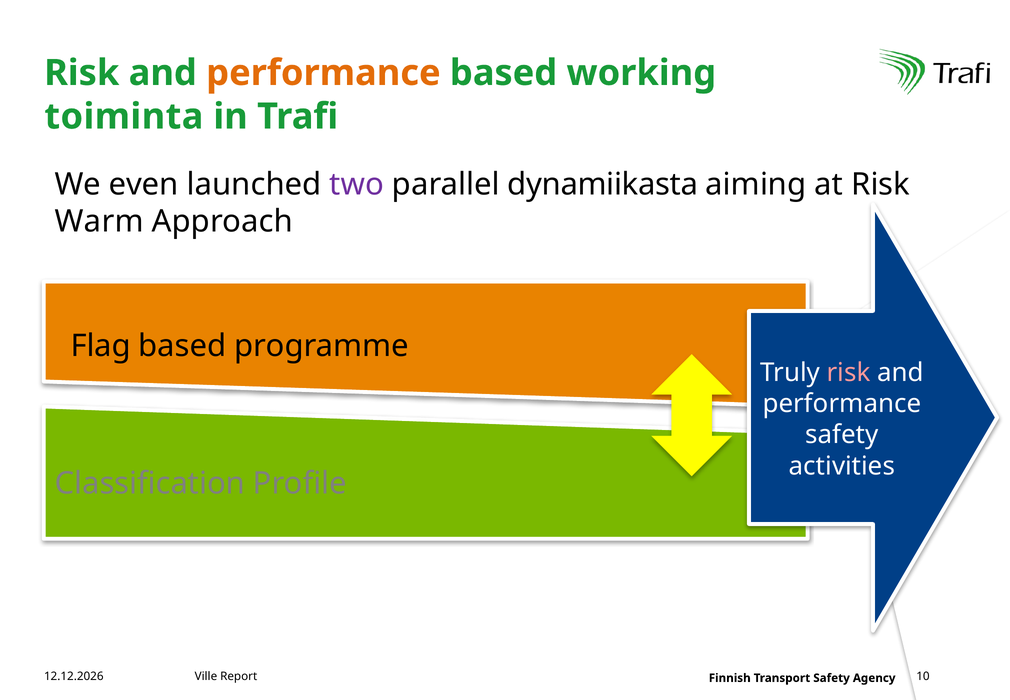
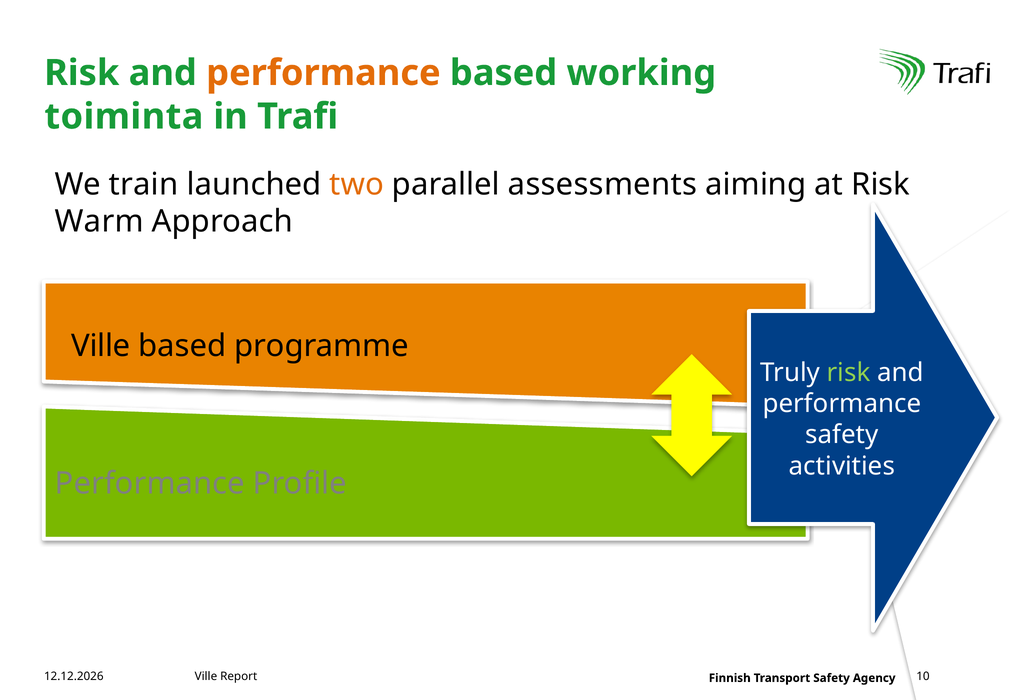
even: even -> train
two colour: purple -> orange
dynamiikasta: dynamiikasta -> assessments
Flag at (101, 346): Flag -> Ville
risk at (849, 372) colour: pink -> light green
Classification at (150, 483): Classification -> Performance
